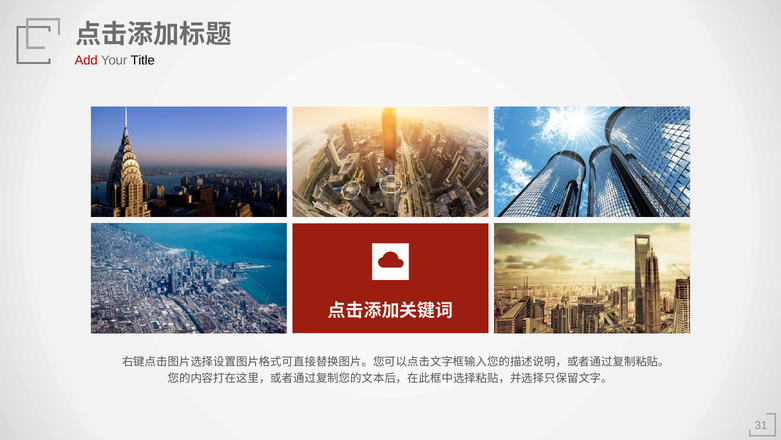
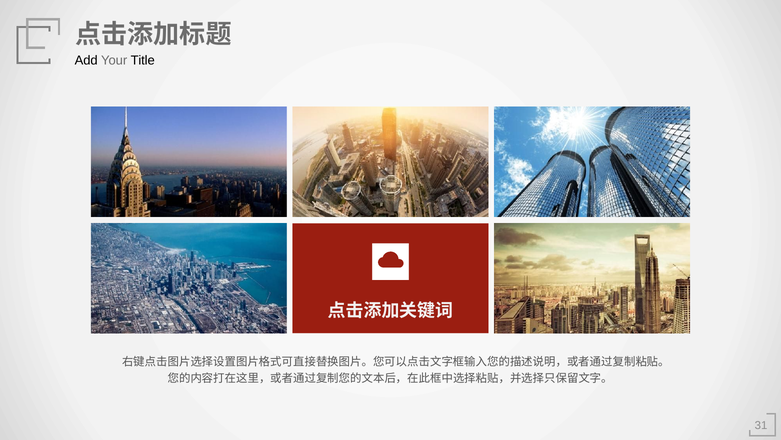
Add colour: red -> black
